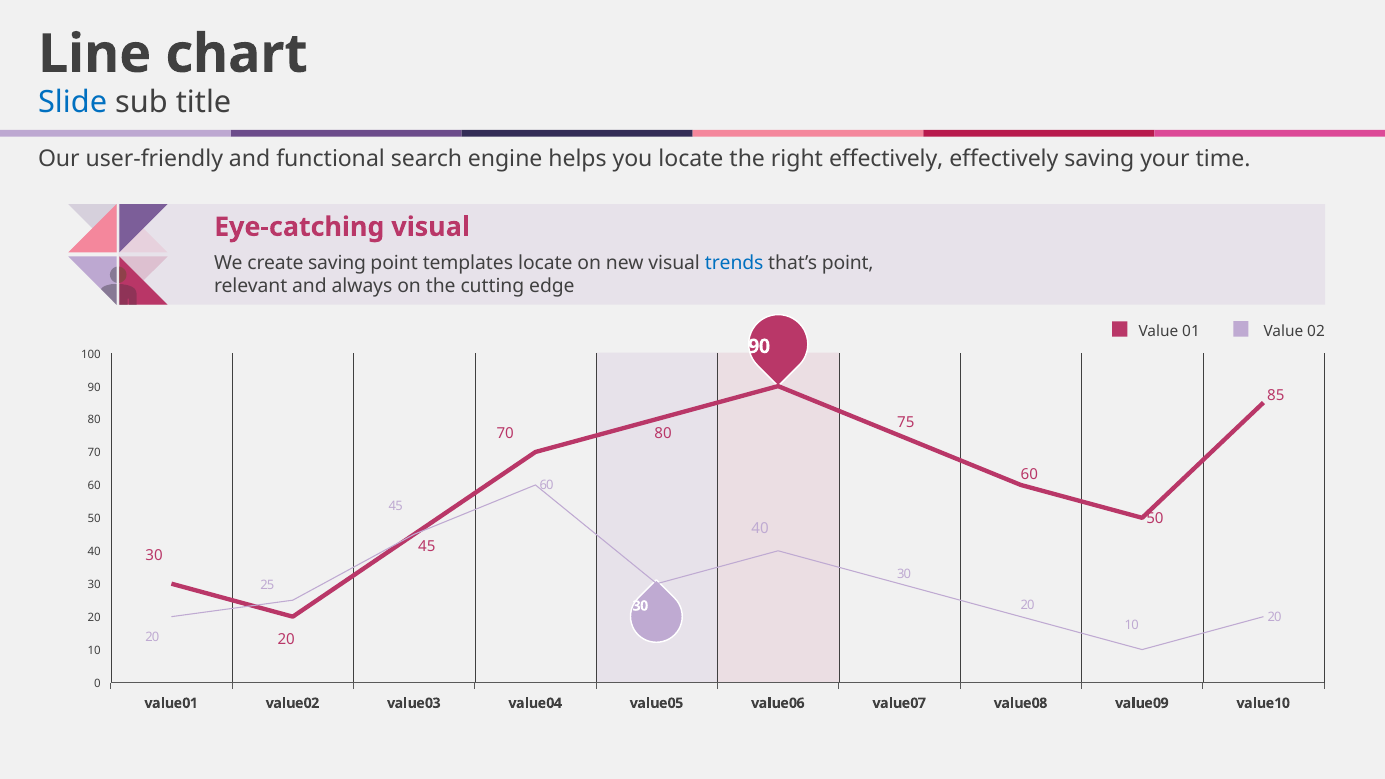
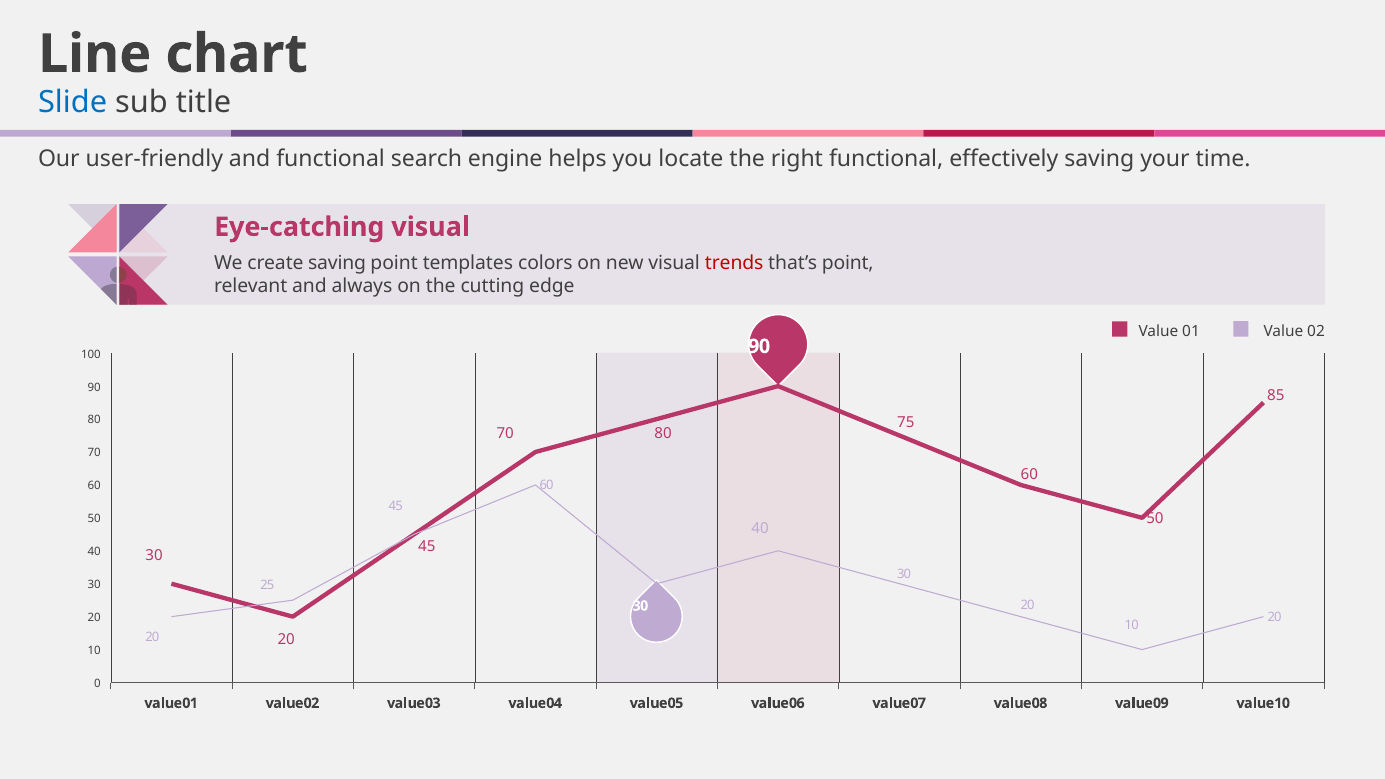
right effectively: effectively -> functional
templates locate: locate -> colors
trends colour: blue -> red
